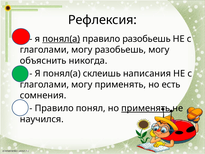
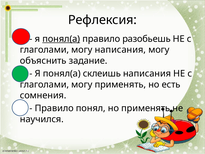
могу разобьешь: разобьешь -> написания
никогда: никогда -> задание
применять at (146, 108) underline: present -> none
